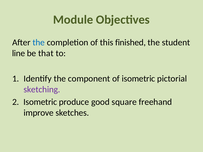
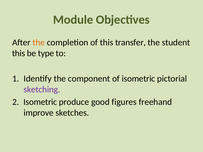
the at (39, 43) colour: blue -> orange
finished: finished -> transfer
line at (19, 53): line -> this
that: that -> type
square: square -> figures
